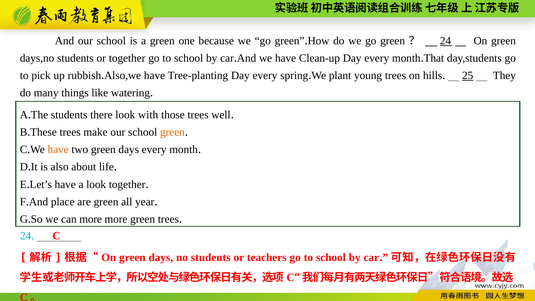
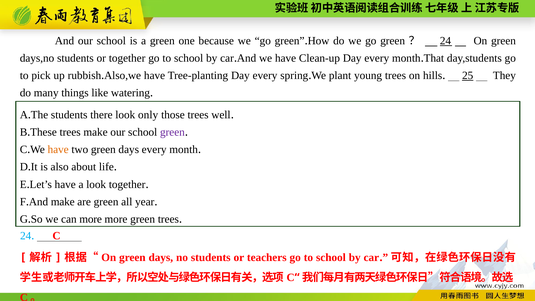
with: with -> only
green at (172, 132) colour: orange -> purple
And place: place -> make
